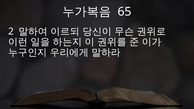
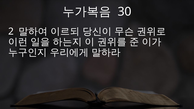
65: 65 -> 30
